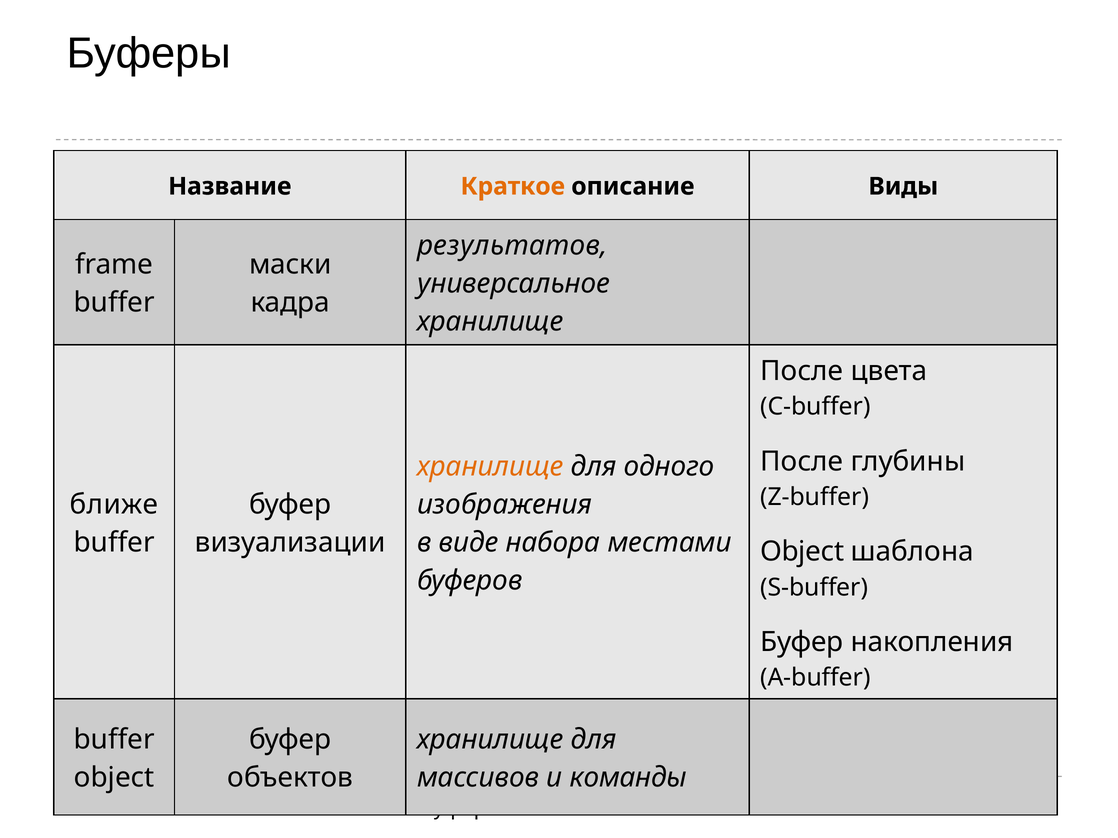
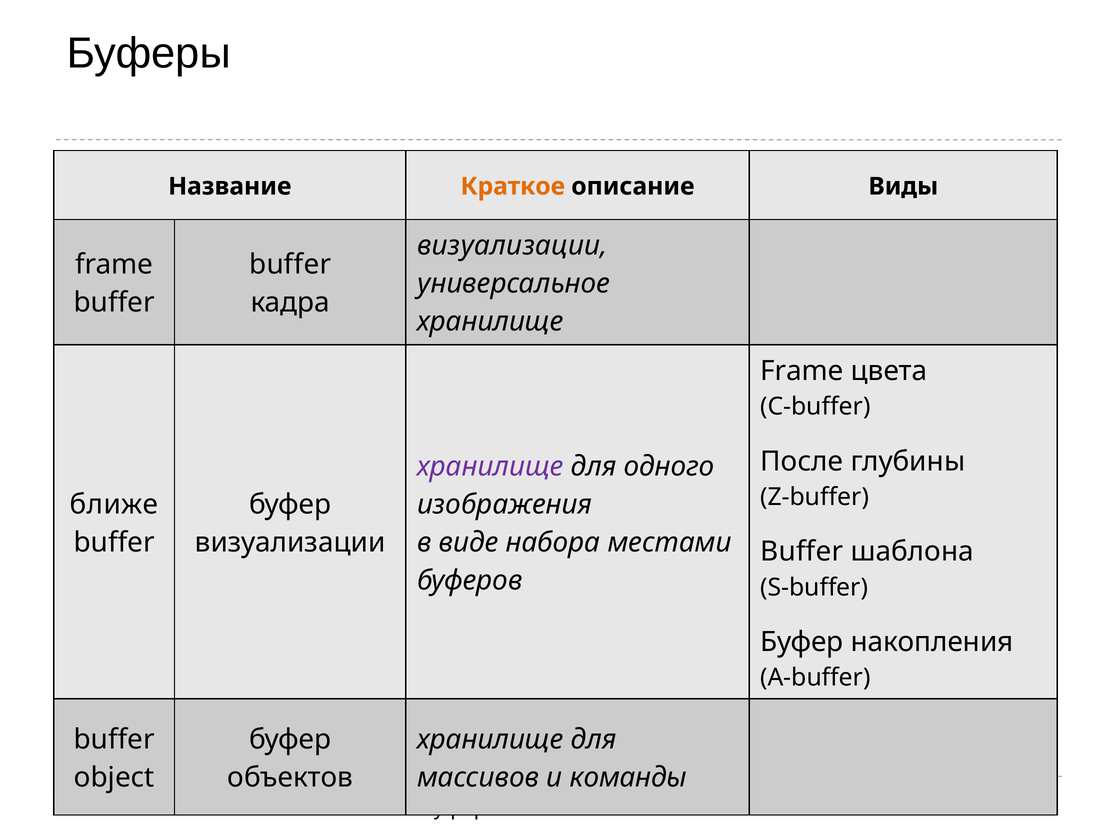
результатов at (512, 246): результатов -> визуализации
маски at (290, 265): маски -> buffer
После at (802, 371): После -> Frame
хранилище at (490, 467) colour: orange -> purple
Object at (802, 552): Object -> Buffer
